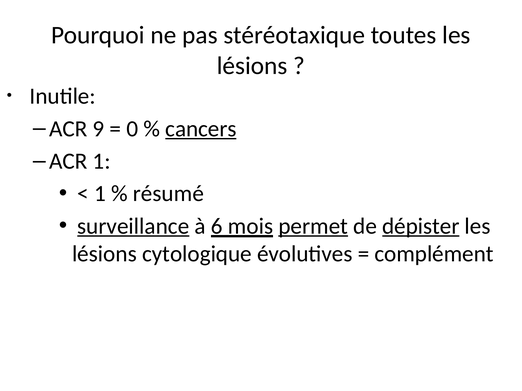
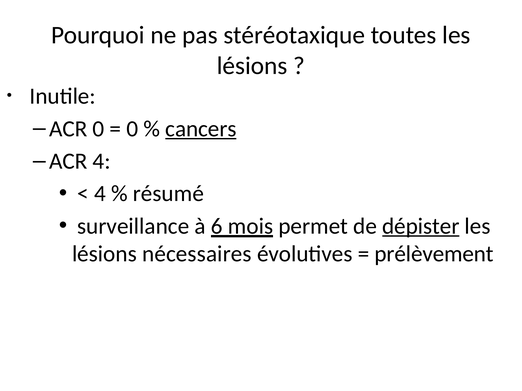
ACR 9: 9 -> 0
ACR 1: 1 -> 4
1 at (100, 194): 1 -> 4
surveillance underline: present -> none
permet underline: present -> none
cytologique: cytologique -> nécessaires
complément: complément -> prélèvement
